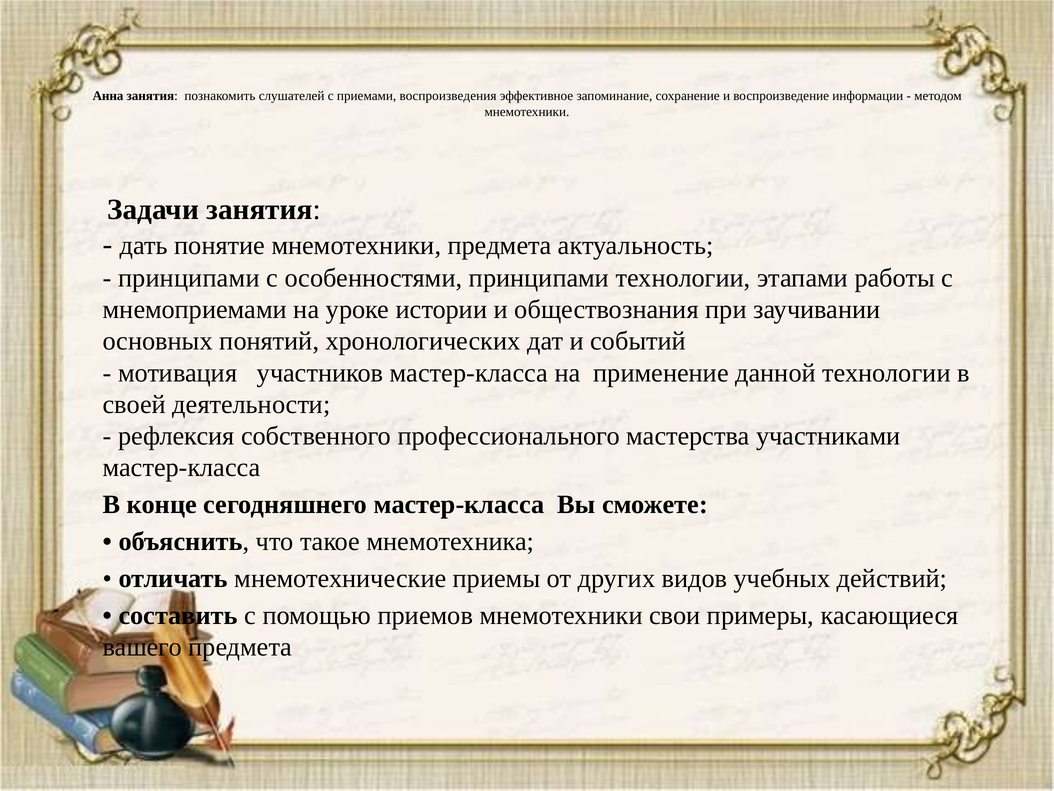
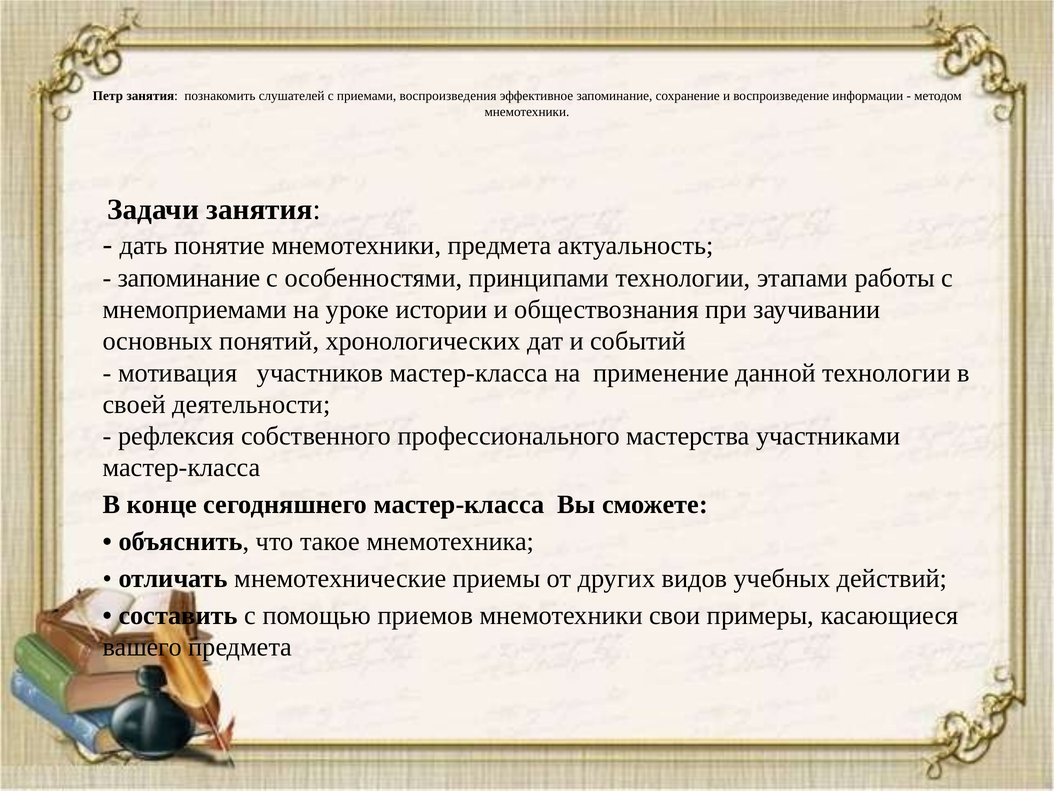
Анна: Анна -> Петр
принципами at (189, 278): принципами -> запоминание
